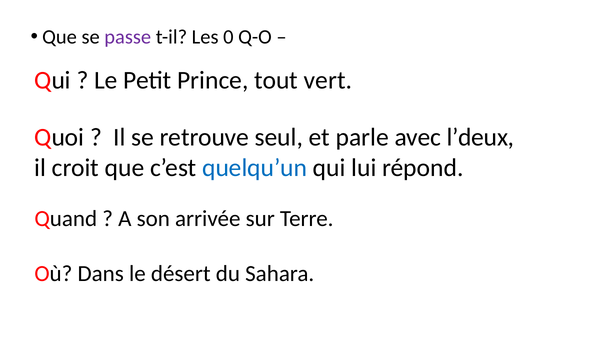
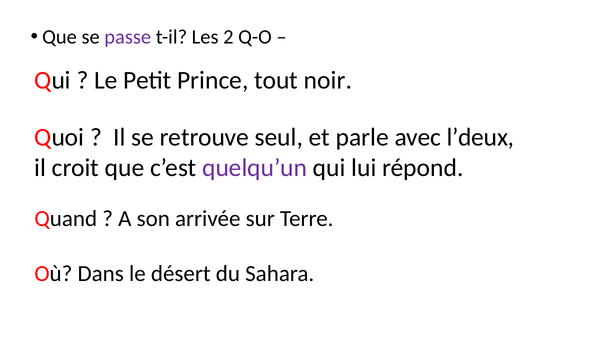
0: 0 -> 2
vert: vert -> noir
quelqu’un colour: blue -> purple
